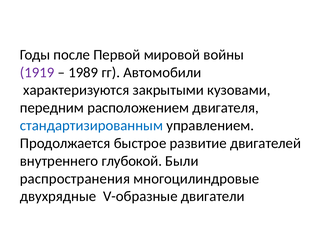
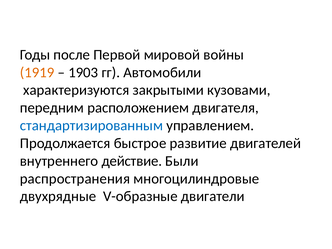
1919 colour: purple -> orange
1989: 1989 -> 1903
глубокой: глубокой -> действие
